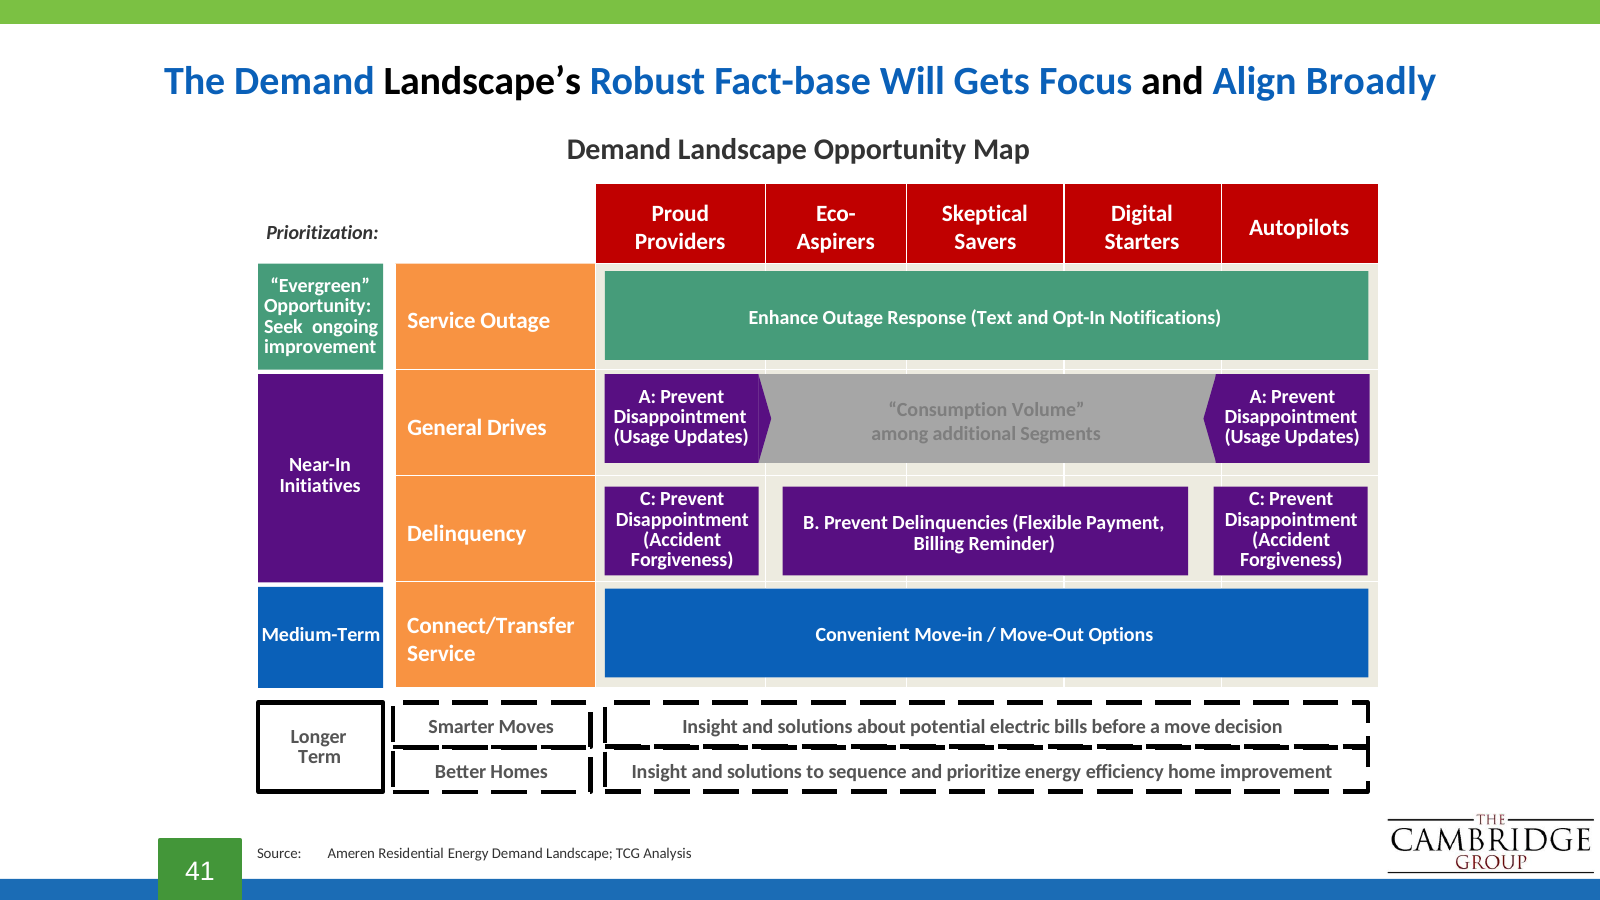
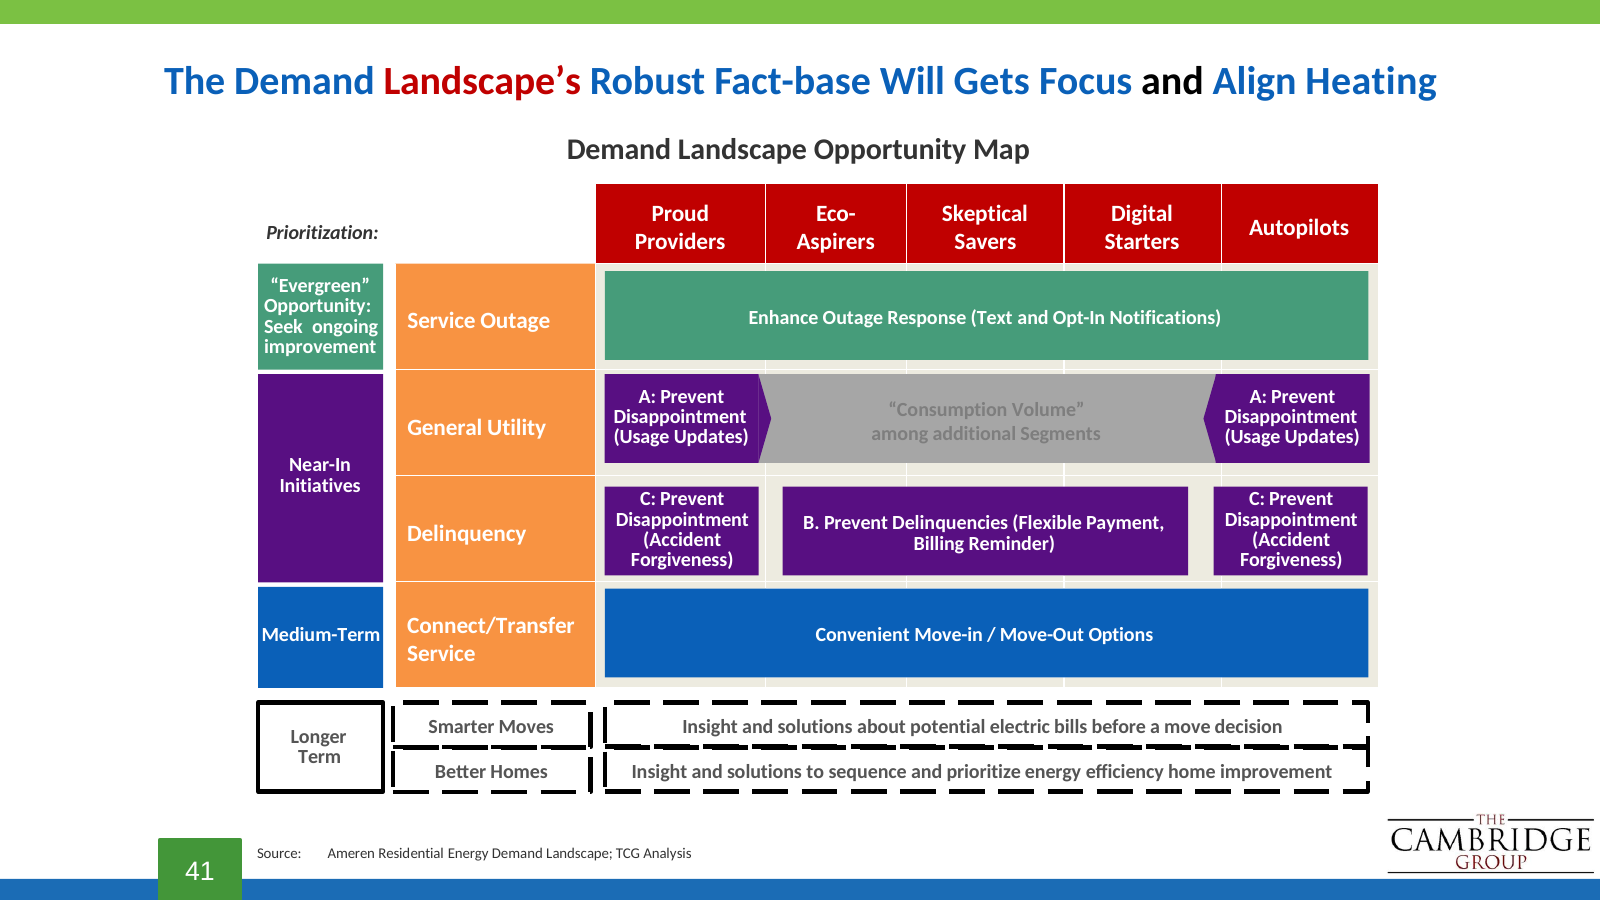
Landscape’s colour: black -> red
Broadly: Broadly -> Heating
Drives: Drives -> Utility
